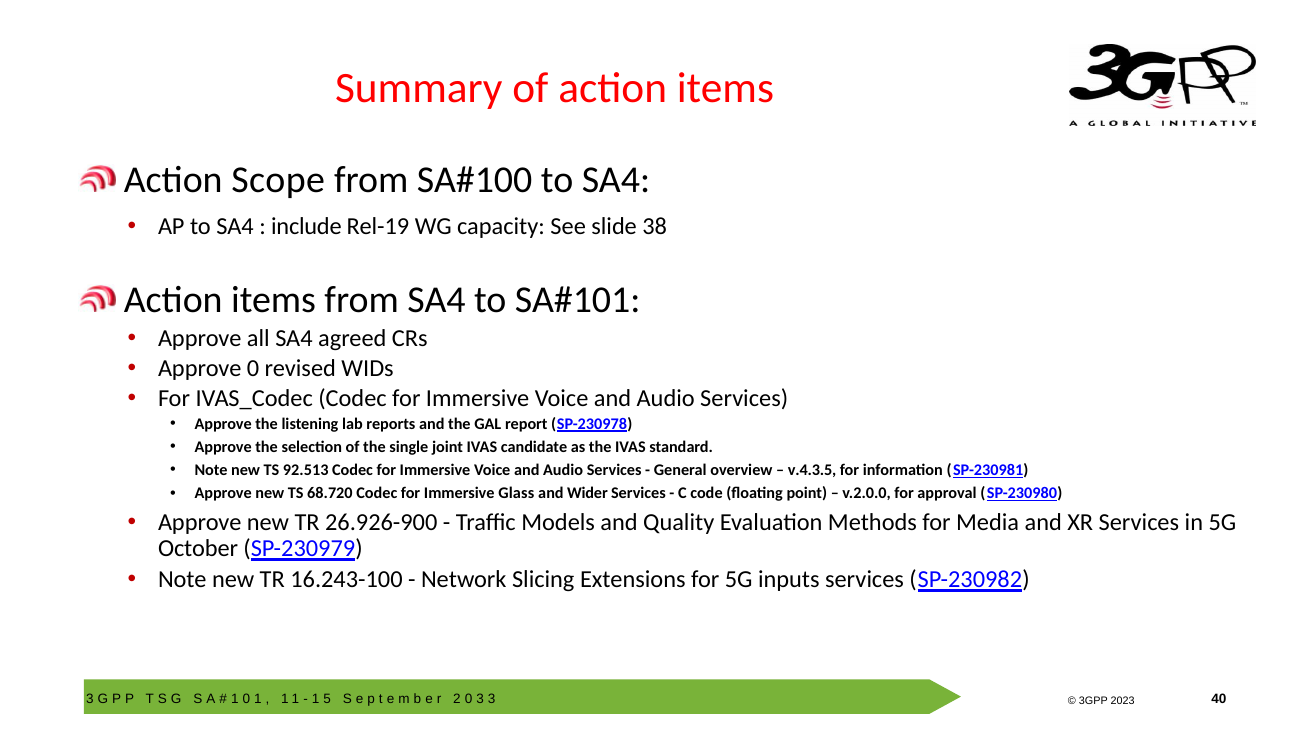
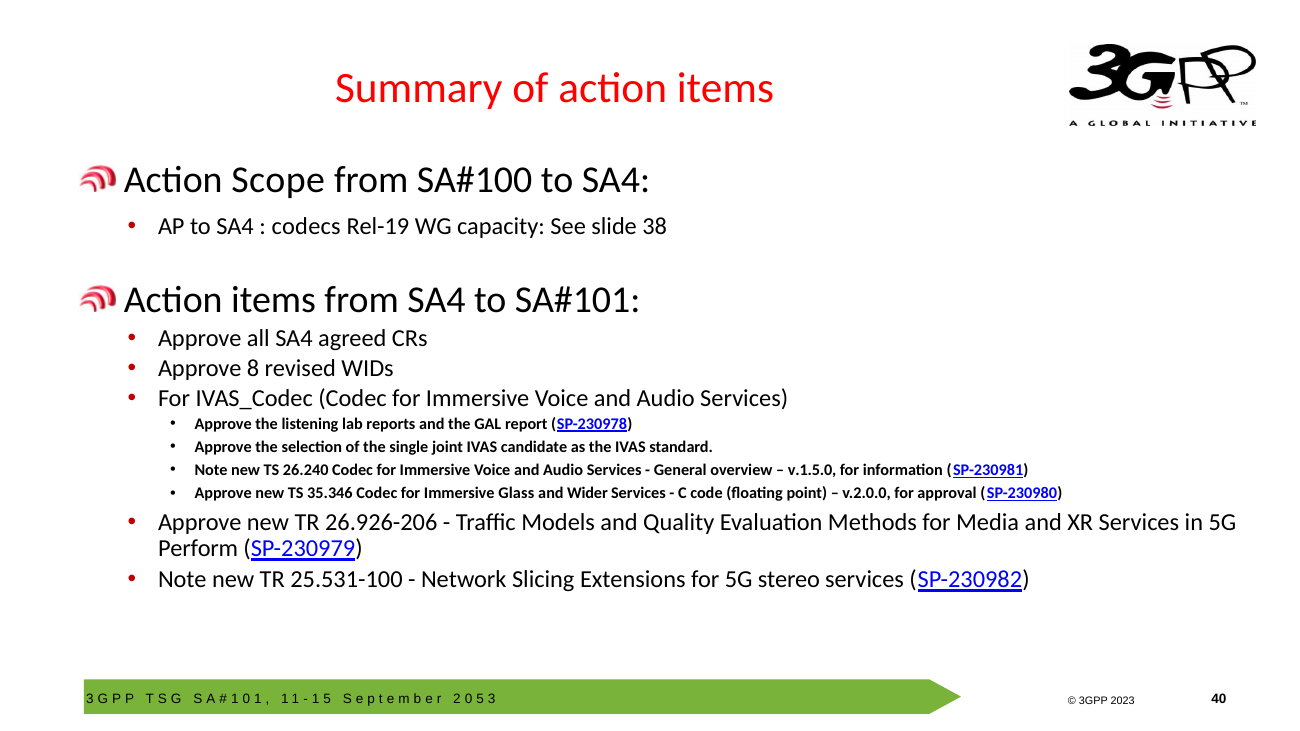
include: include -> codecs
Approve 0: 0 -> 8
92.513: 92.513 -> 26.240
v.4.3.5: v.4.3.5 -> v.1.5.0
68.720: 68.720 -> 35.346
26.926-900: 26.926-900 -> 26.926-206
October: October -> Perform
16.243-100: 16.243-100 -> 25.531-100
inputs: inputs -> stereo
3 at (480, 699): 3 -> 5
